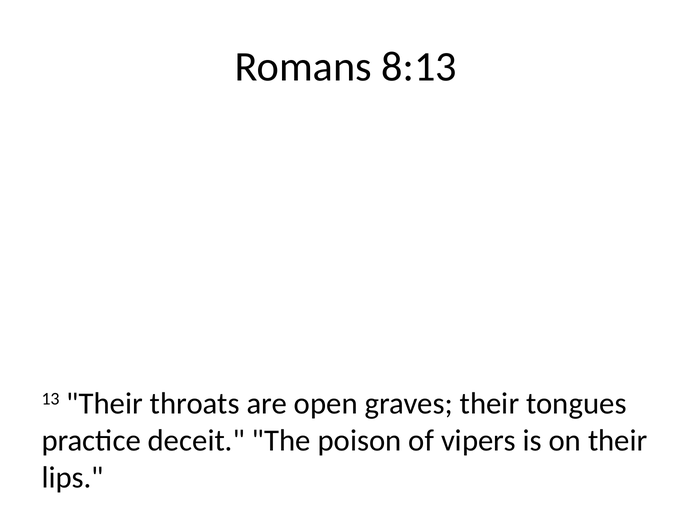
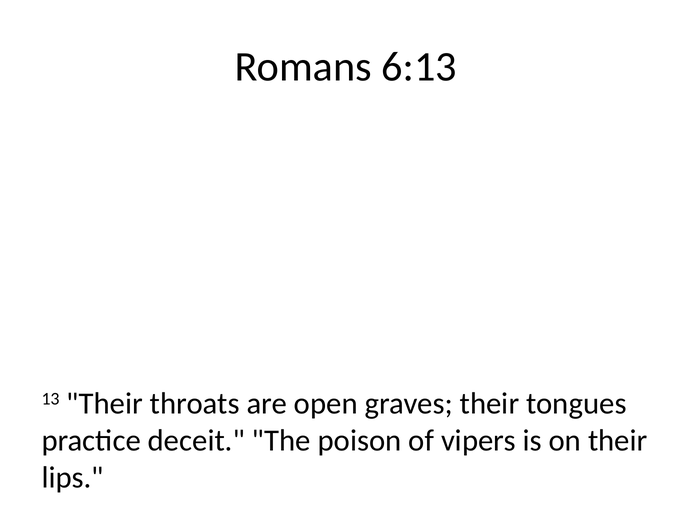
8:13: 8:13 -> 6:13
